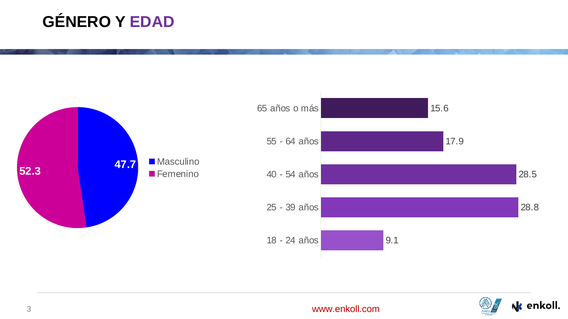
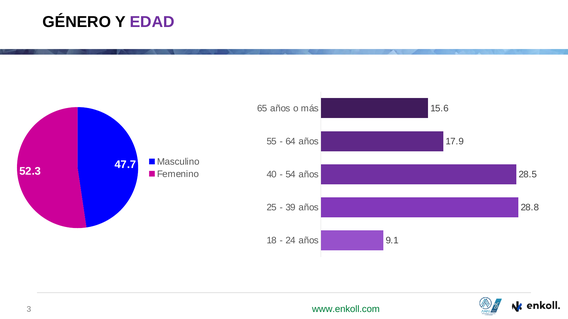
www.enkoll.com colour: red -> green
